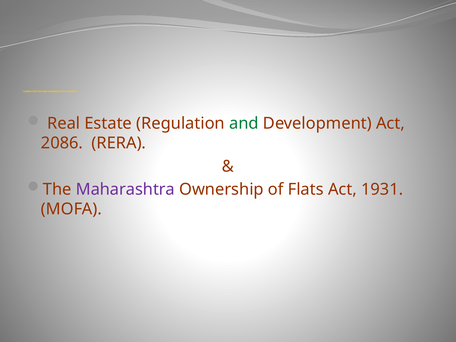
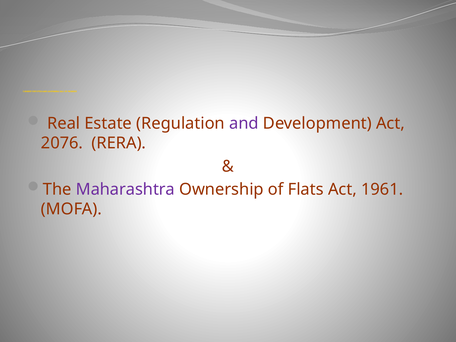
and colour: green -> purple
2086: 2086 -> 2076
1931: 1931 -> 1961
